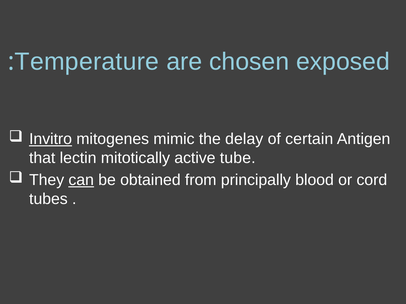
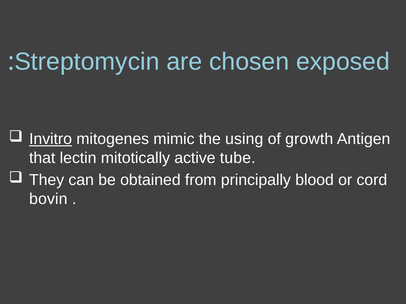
Temperature: Temperature -> Streptomycin
delay: delay -> using
certain: certain -> growth
can underline: present -> none
tubes: tubes -> bovin
